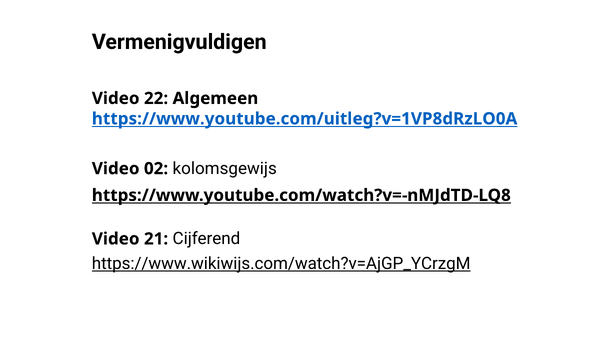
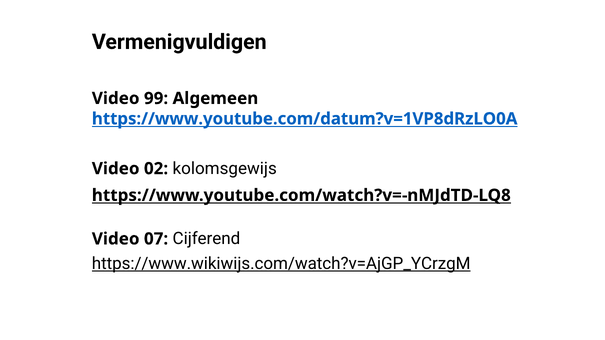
22: 22 -> 99
https://www.youtube.com/uitleg?v=1VP8dRzLO0A: https://www.youtube.com/uitleg?v=1VP8dRzLO0A -> https://www.youtube.com/datum?v=1VP8dRzLO0A
21: 21 -> 07
